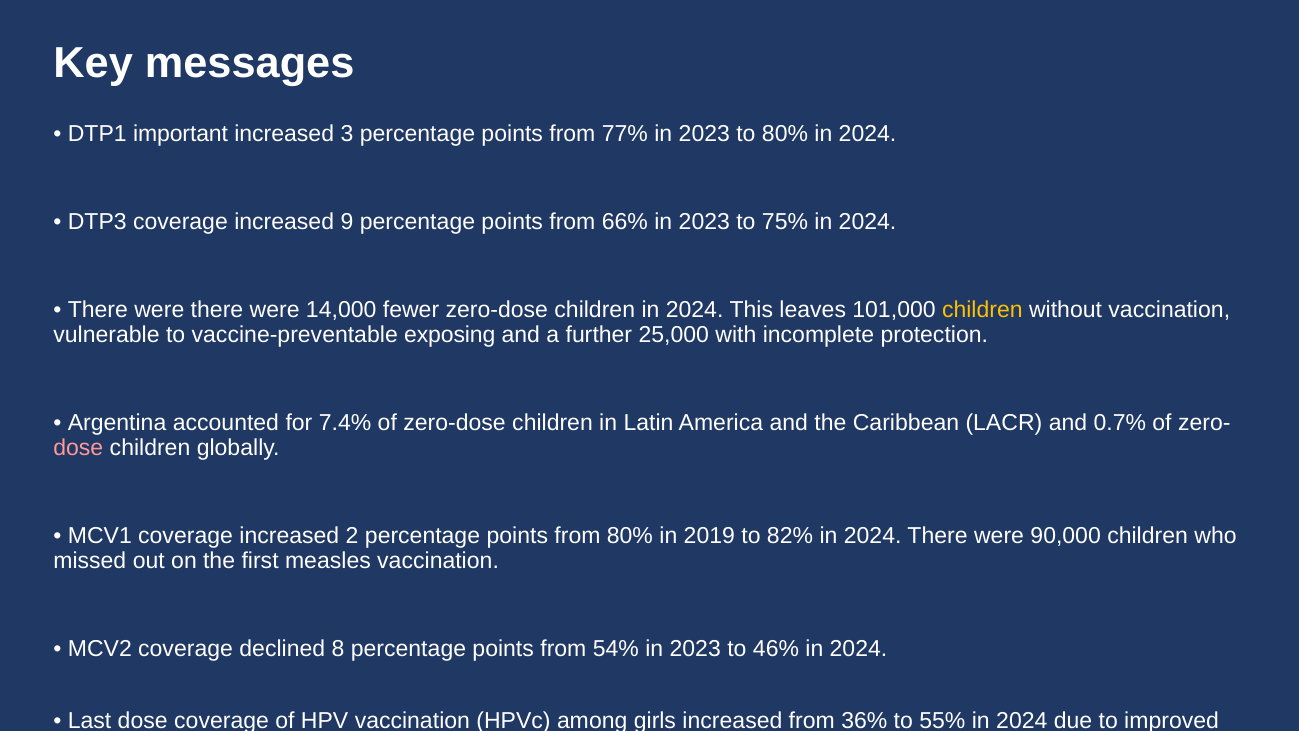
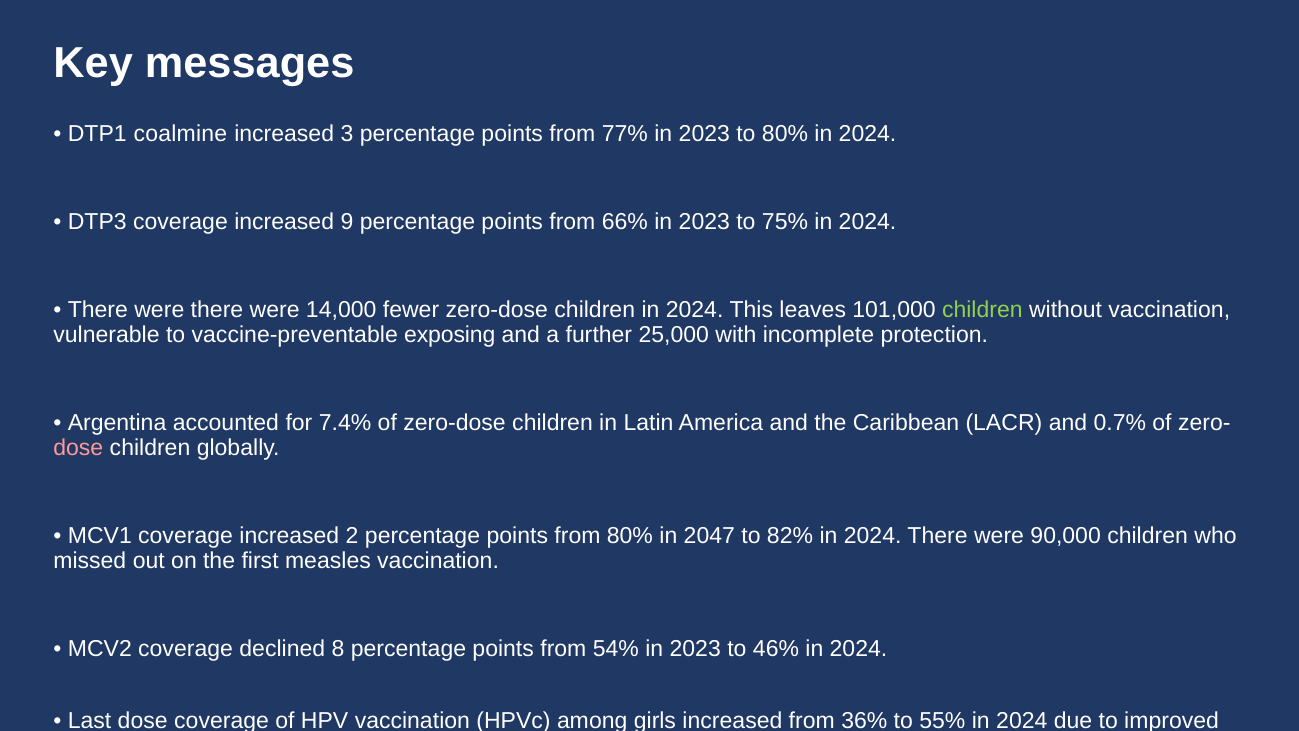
important: important -> coalmine
children at (982, 310) colour: yellow -> light green
2019: 2019 -> 2047
